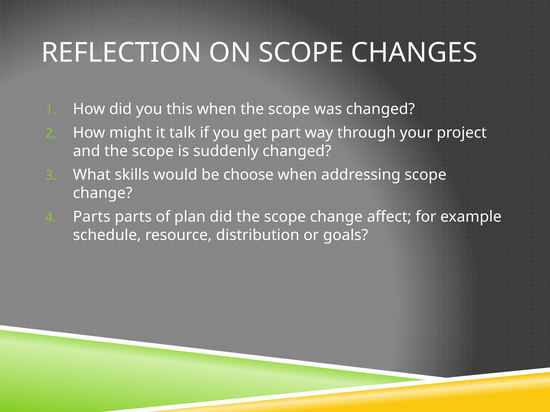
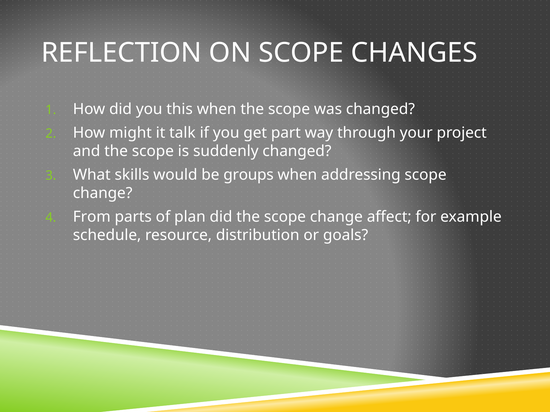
choose: choose -> groups
Parts at (92, 217): Parts -> From
